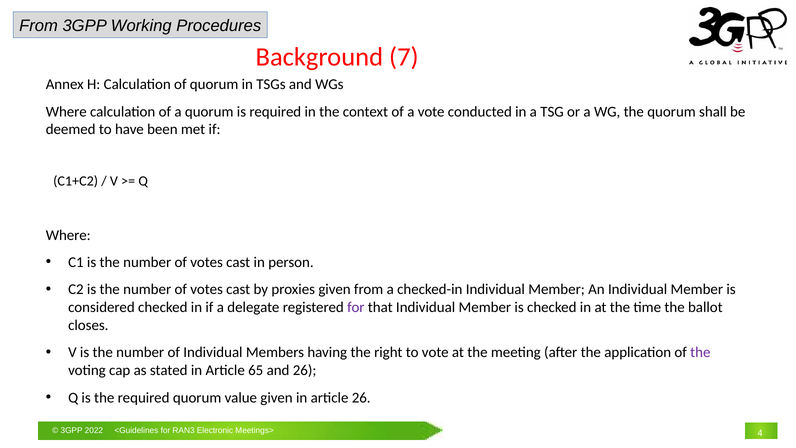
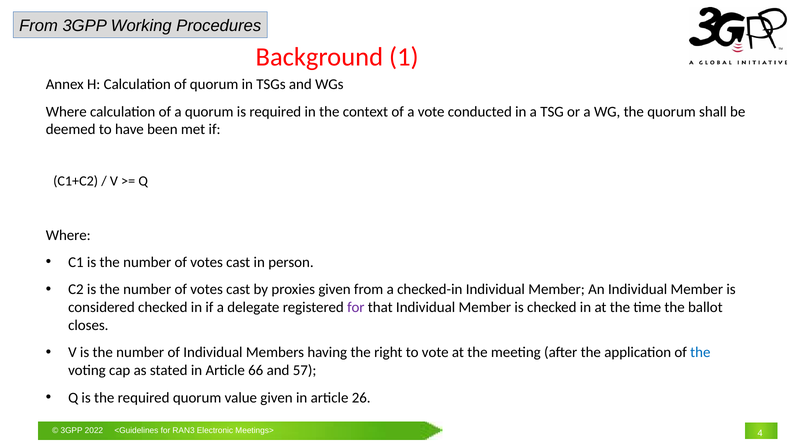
7: 7 -> 1
the at (700, 352) colour: purple -> blue
65: 65 -> 66
and 26: 26 -> 57
